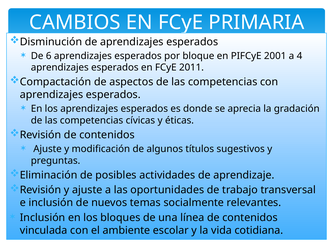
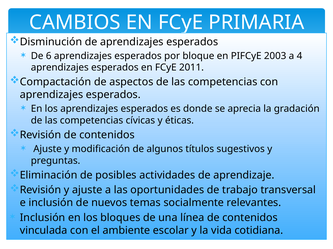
2001: 2001 -> 2003
